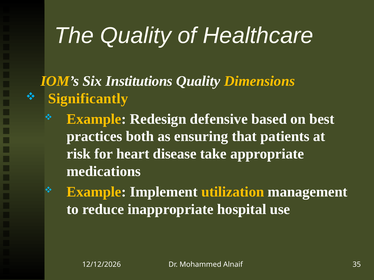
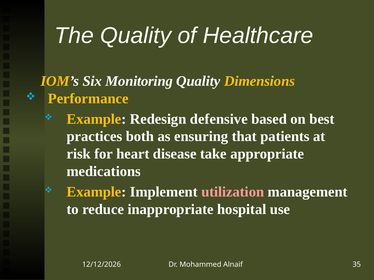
Institutions: Institutions -> Monitoring
Significantly: Significantly -> Performance
utilization colour: yellow -> pink
